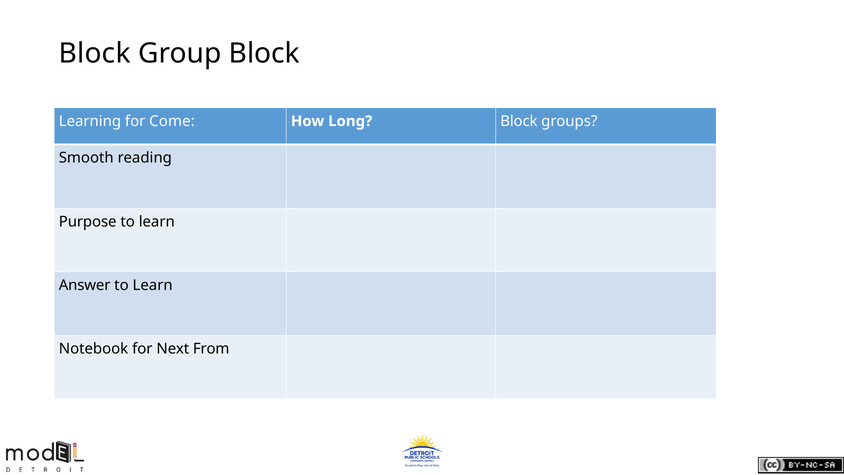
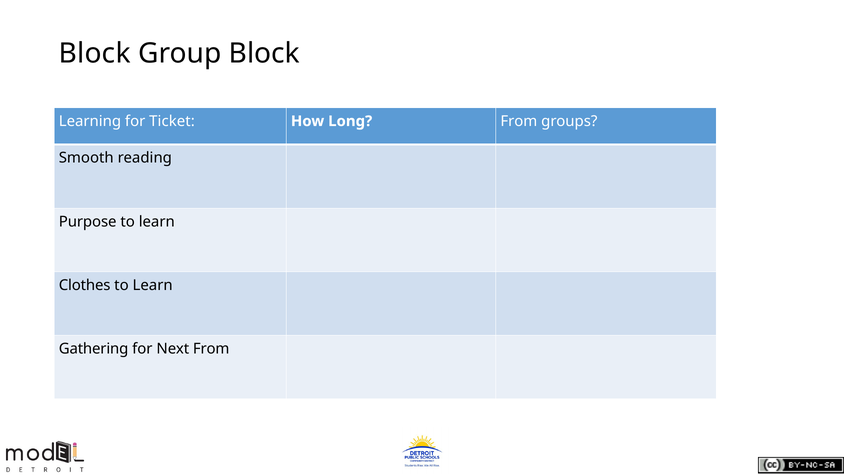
Come: Come -> Ticket
Long Block: Block -> From
Answer: Answer -> Clothes
Notebook: Notebook -> Gathering
